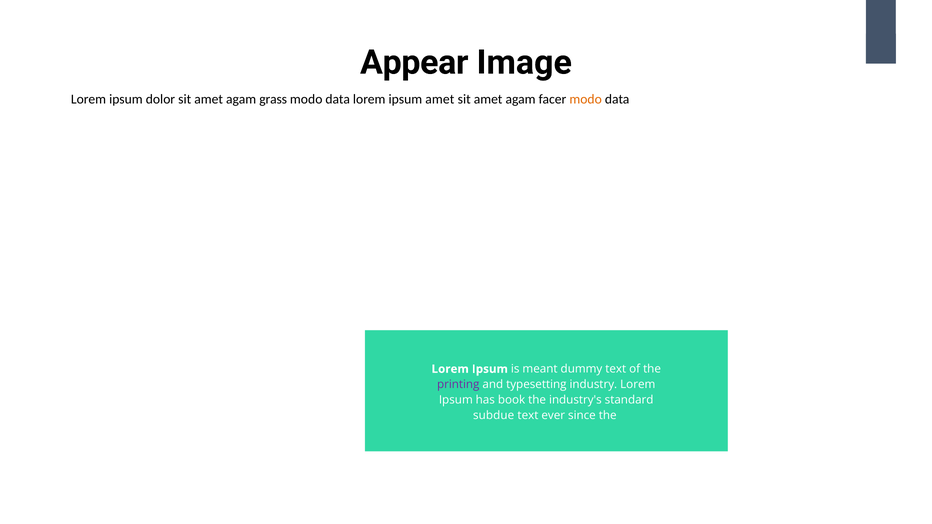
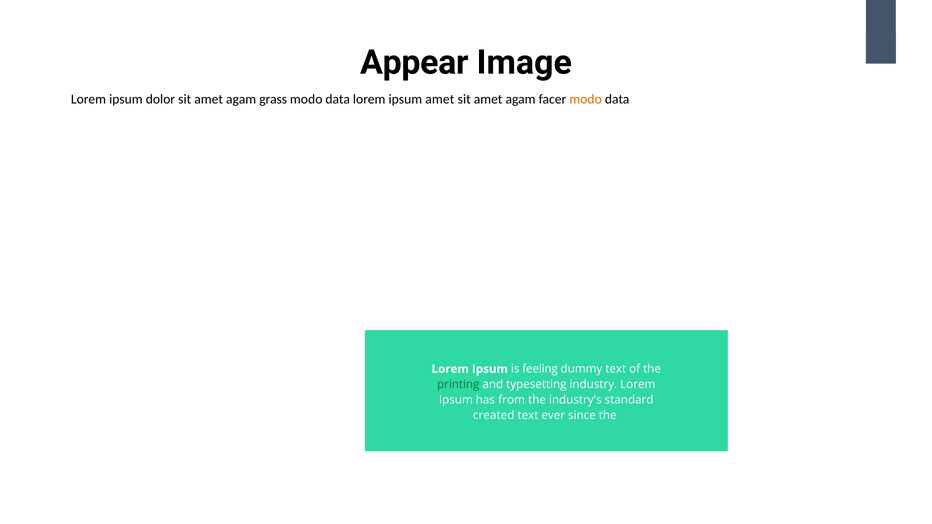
meant: meant -> feeling
printing colour: purple -> green
book: book -> from
subdue: subdue -> created
